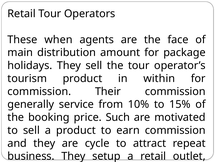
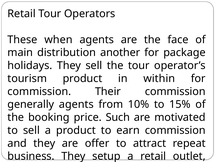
amount: amount -> another
generally service: service -> agents
cycle: cycle -> offer
